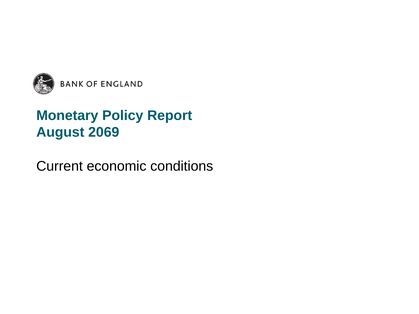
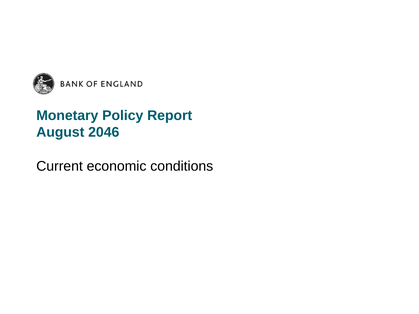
2069: 2069 -> 2046
